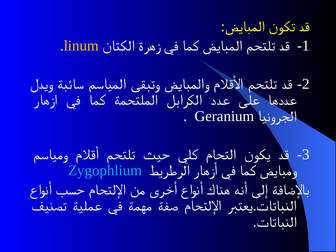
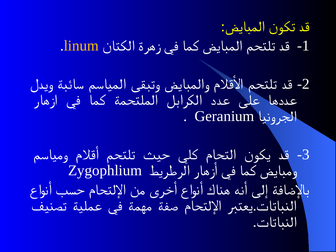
Zygophlium colour: light blue -> white
